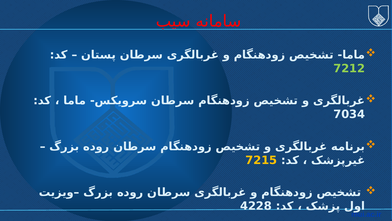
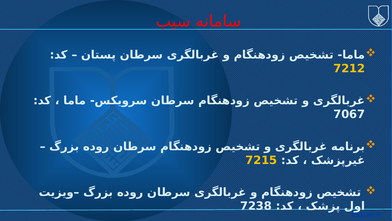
7212 colour: light green -> yellow
7034: 7034 -> 7067
4228: 4228 -> 7238
